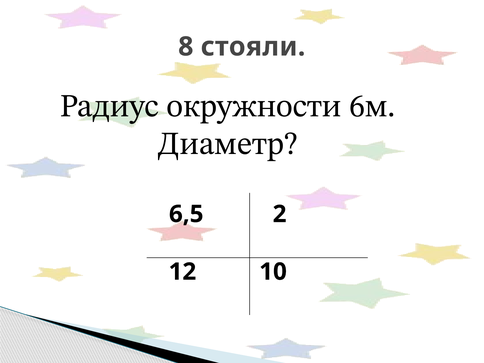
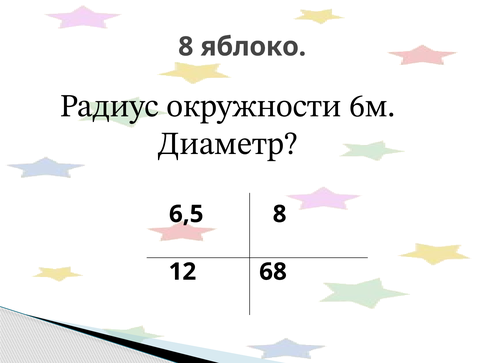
стояли: стояли -> яблоко
6,5 2: 2 -> 8
10: 10 -> 68
